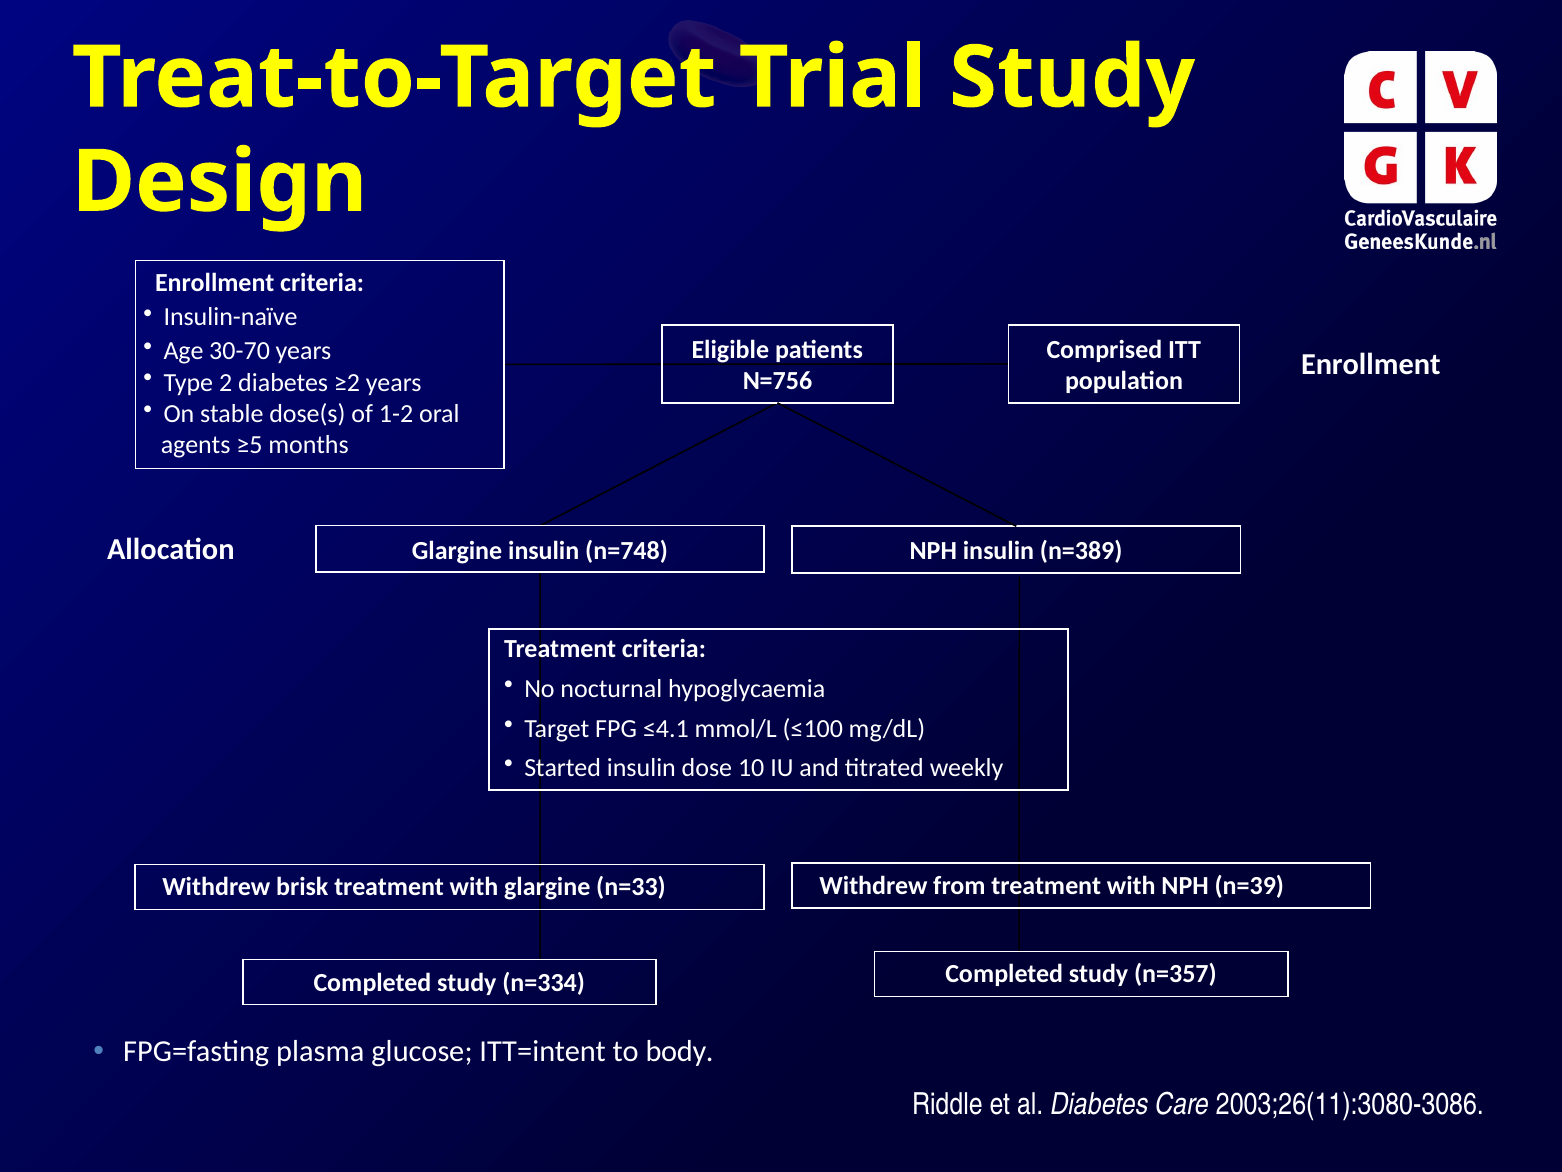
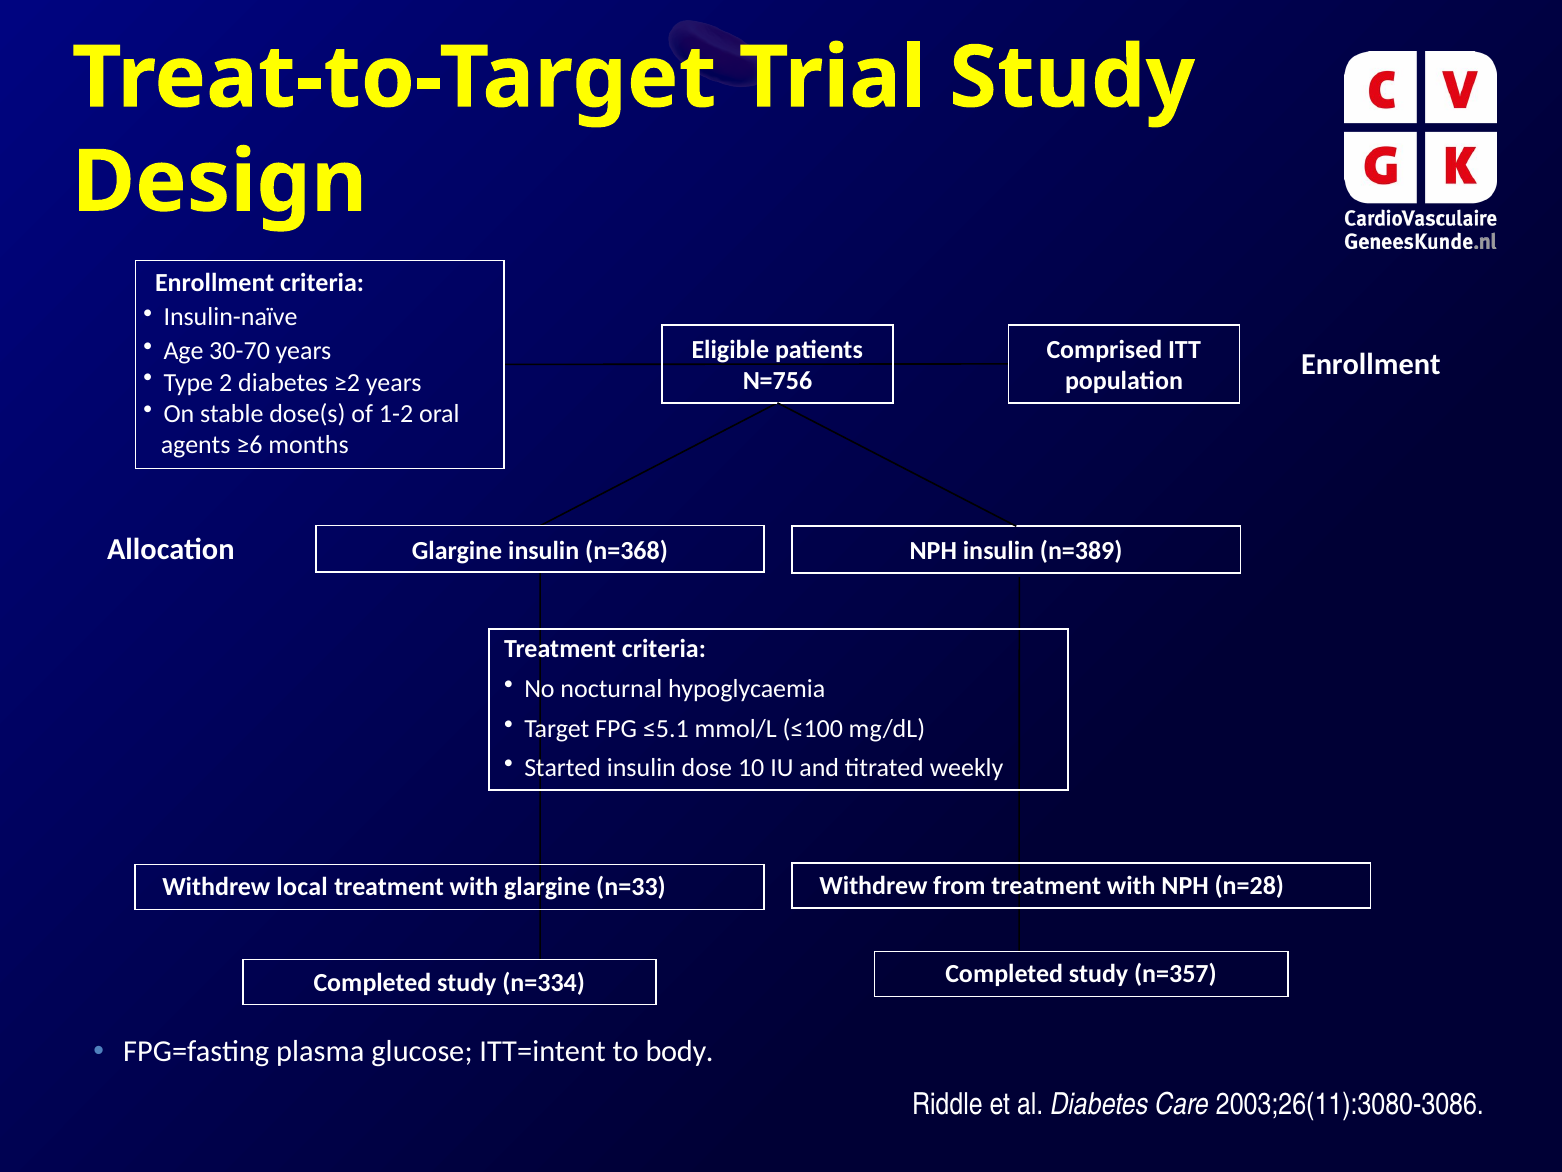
≥5: ≥5 -> ≥6
n=748: n=748 -> n=368
≤4.1: ≤4.1 -> ≤5.1
n=39: n=39 -> n=28
brisk: brisk -> local
